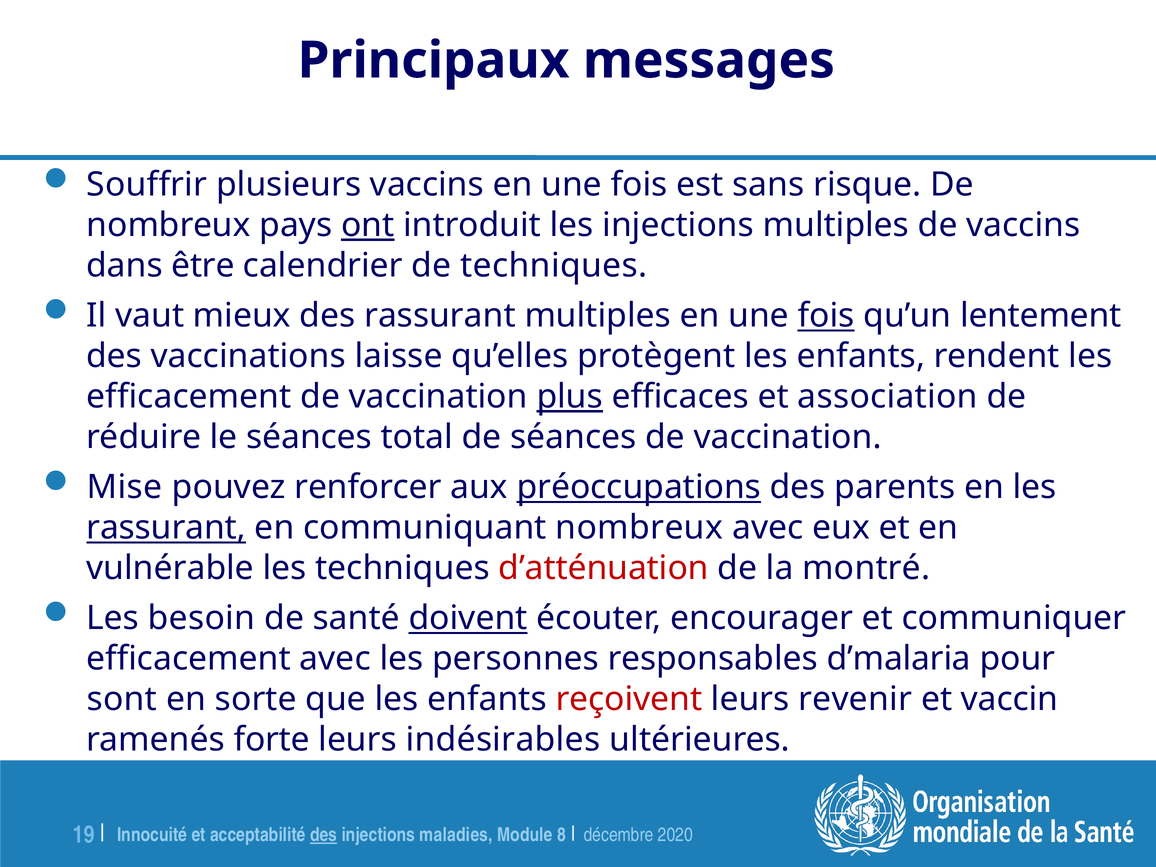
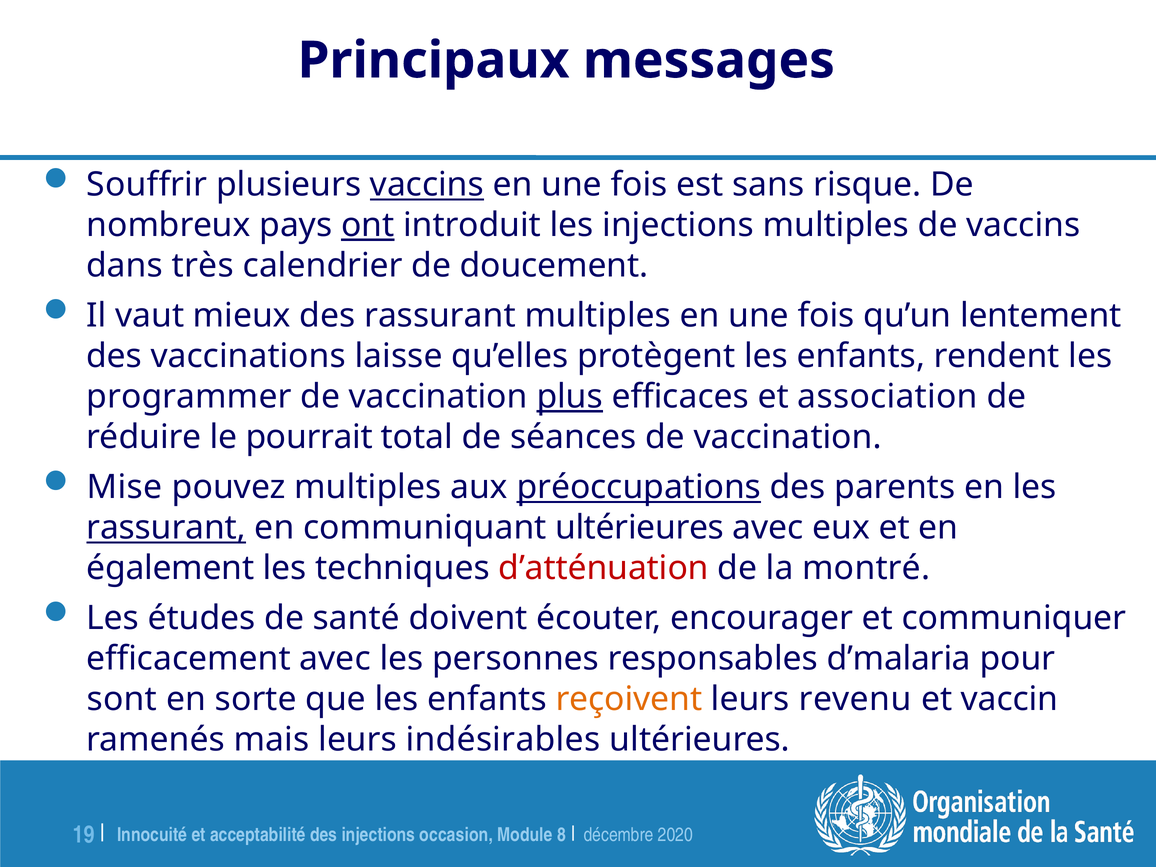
vaccins at (427, 185) underline: none -> present
être: être -> très
de techniques: techniques -> doucement
fois at (826, 316) underline: present -> none
efficacement at (189, 397): efficacement -> programmer
le séances: séances -> pourrait
pouvez renforcer: renforcer -> multiples
communiquant nombreux: nombreux -> ultérieures
vulnérable: vulnérable -> également
besoin: besoin -> études
doivent underline: present -> none
reçoivent colour: red -> orange
revenir: revenir -> revenu
forte: forte -> mais
des at (324, 835) underline: present -> none
maladies: maladies -> occasion
